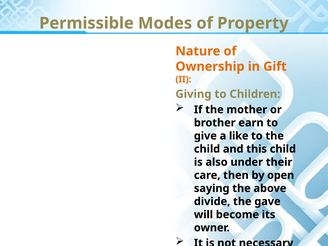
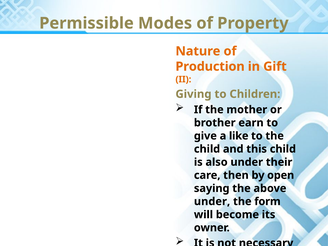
Ownership: Ownership -> Production
divide at (212, 201): divide -> under
gave: gave -> form
